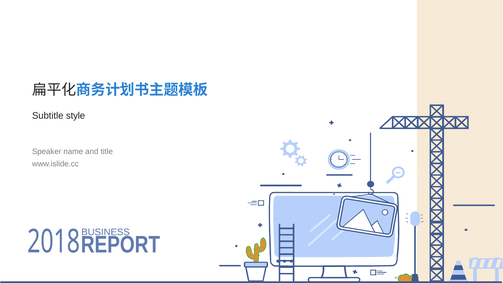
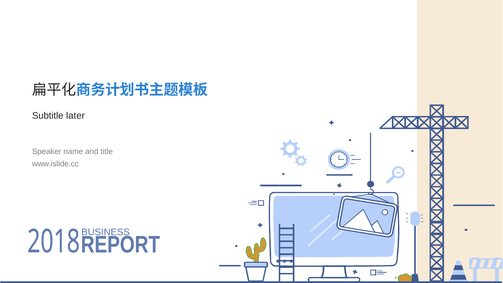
style: style -> later
